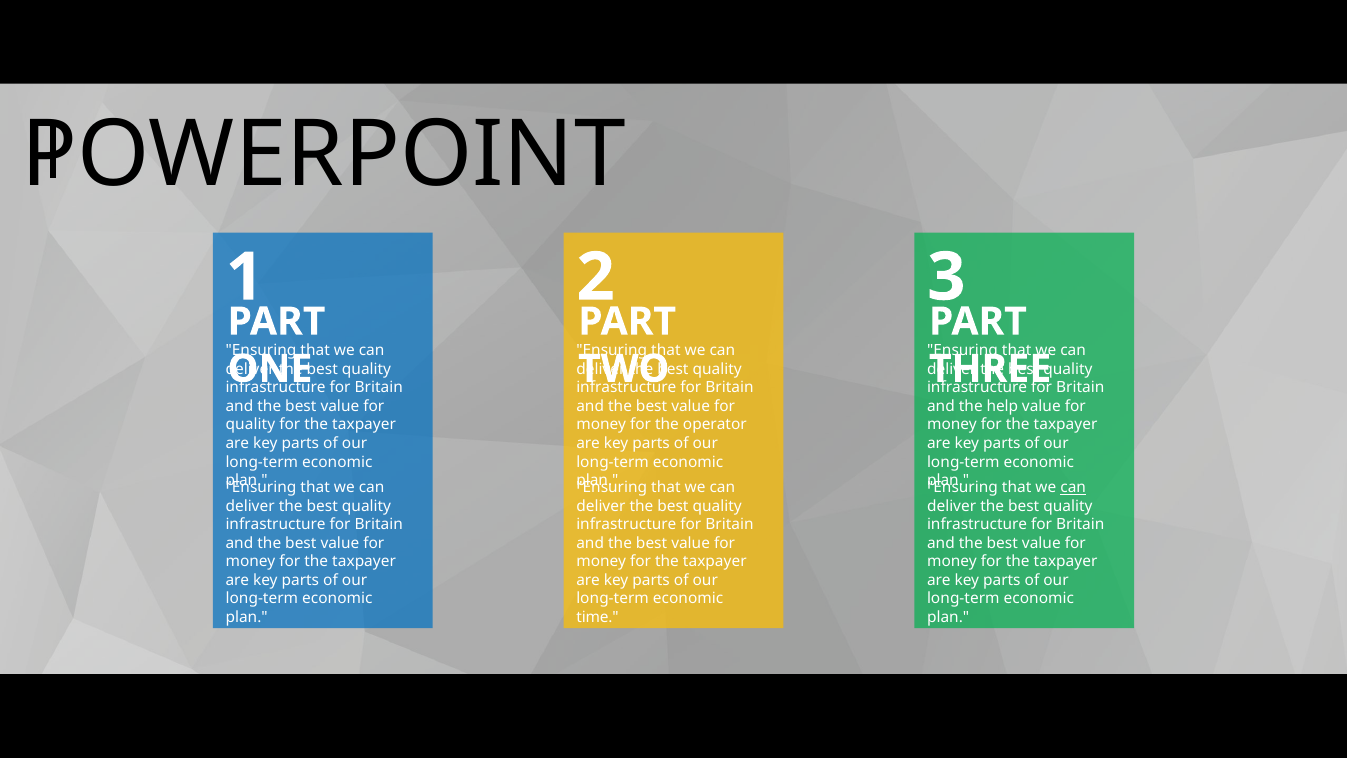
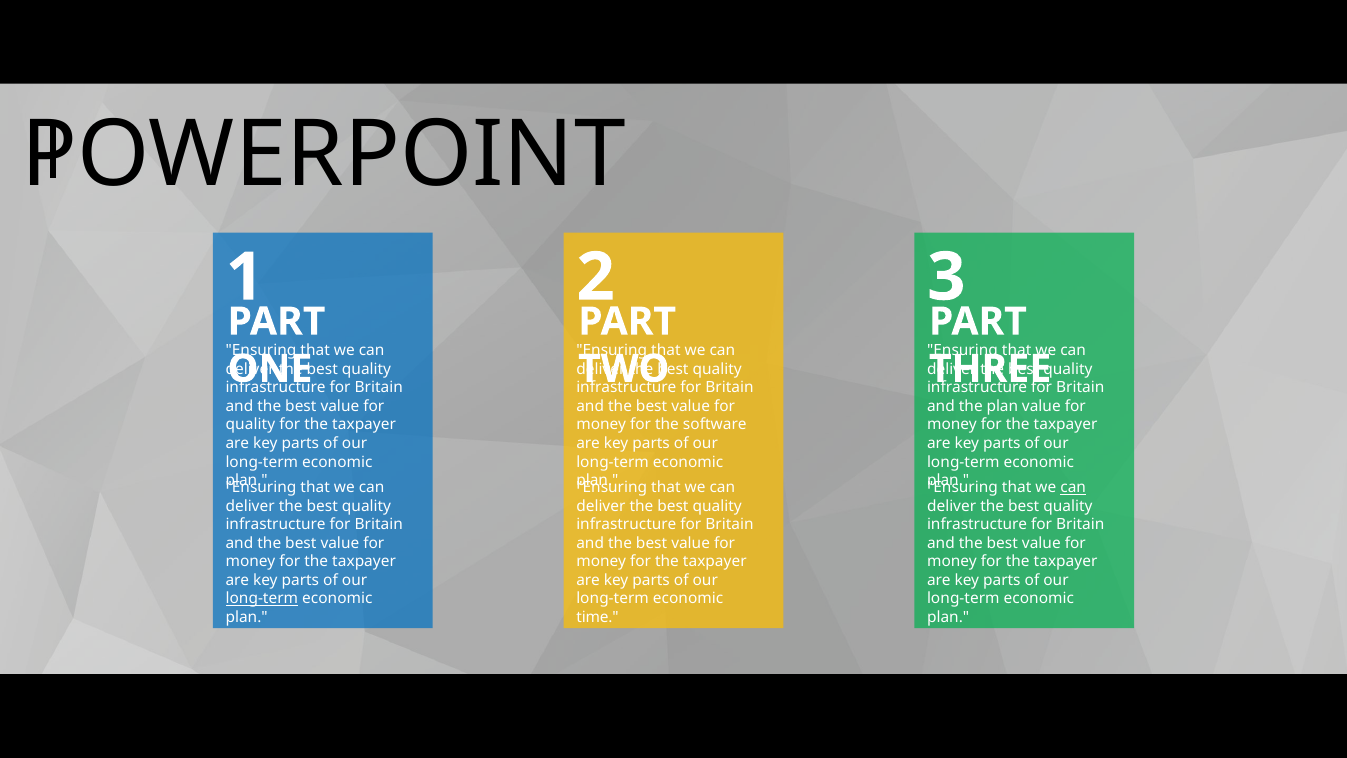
the help: help -> plan
operator: operator -> software
long-term at (262, 599) underline: none -> present
